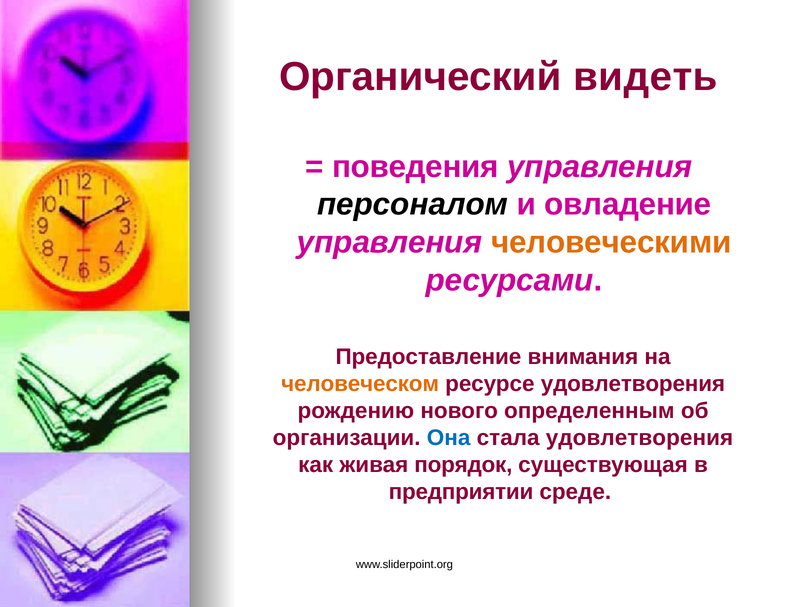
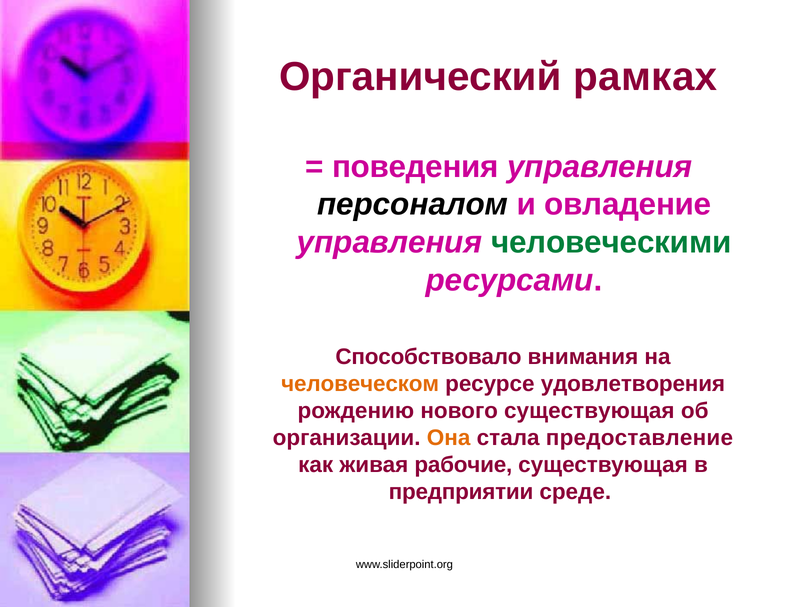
видеть: видеть -> рамках
человеческими colour: orange -> green
Предоставление: Предоставление -> Способствовало
нового определенным: определенным -> существующая
Она colour: blue -> orange
стала удовлетворения: удовлетворения -> предоставление
порядок: порядок -> рабочие
